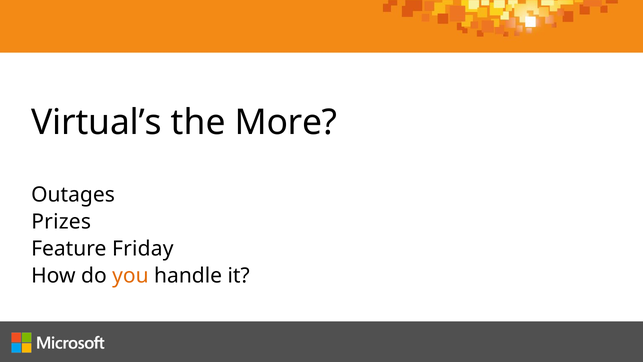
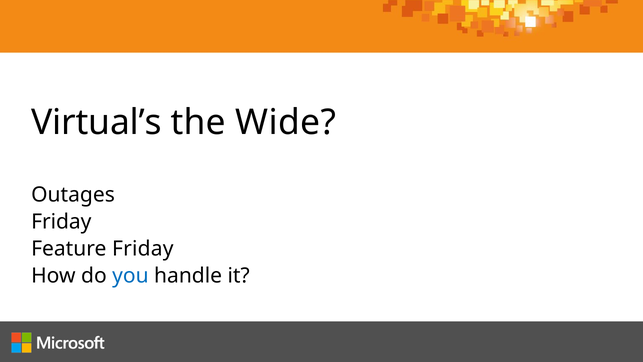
More: More -> Wide
Prizes at (61, 221): Prizes -> Friday
you colour: orange -> blue
